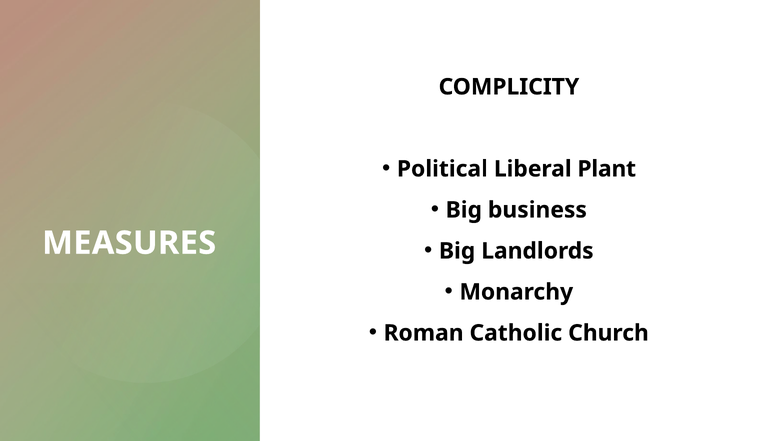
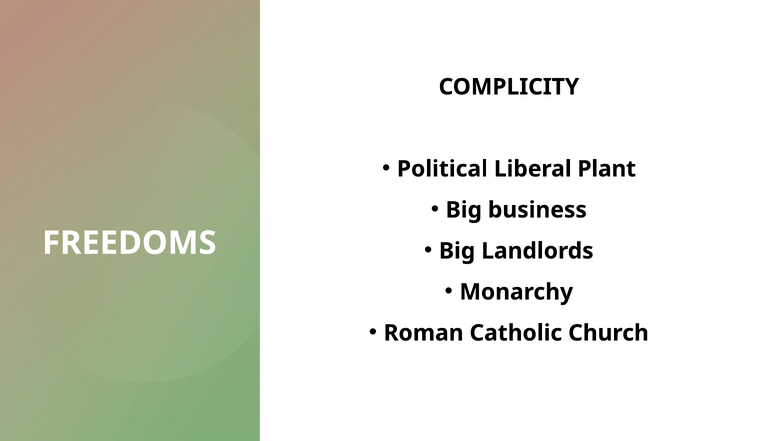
MEASURES: MEASURES -> FREEDOMS
